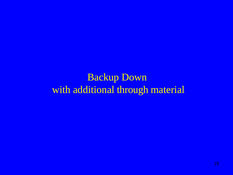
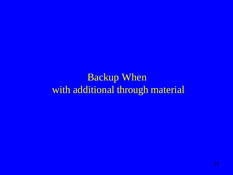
Down: Down -> When
